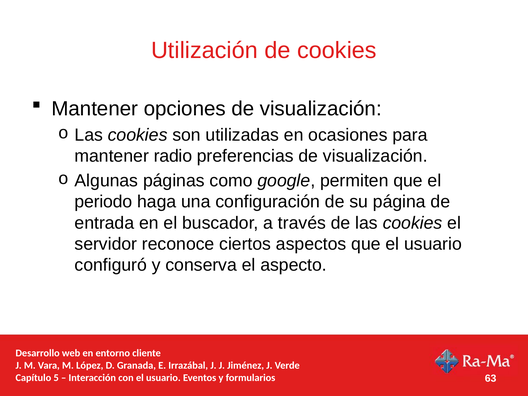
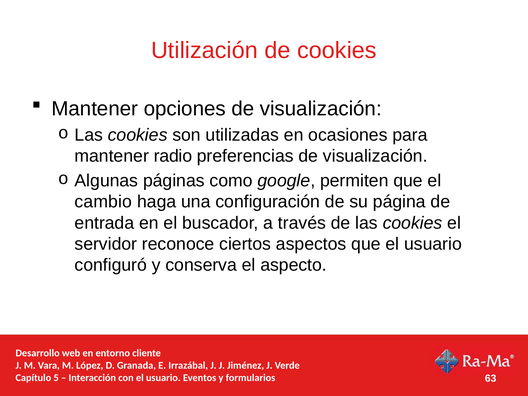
periodo: periodo -> cambio
